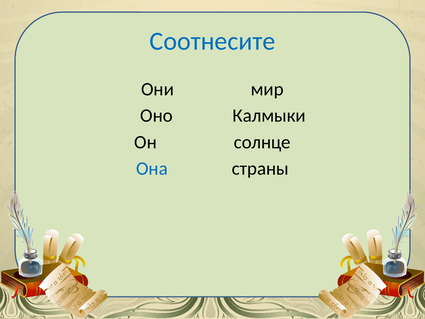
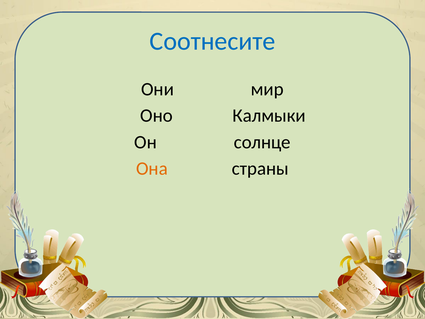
Она colour: blue -> orange
